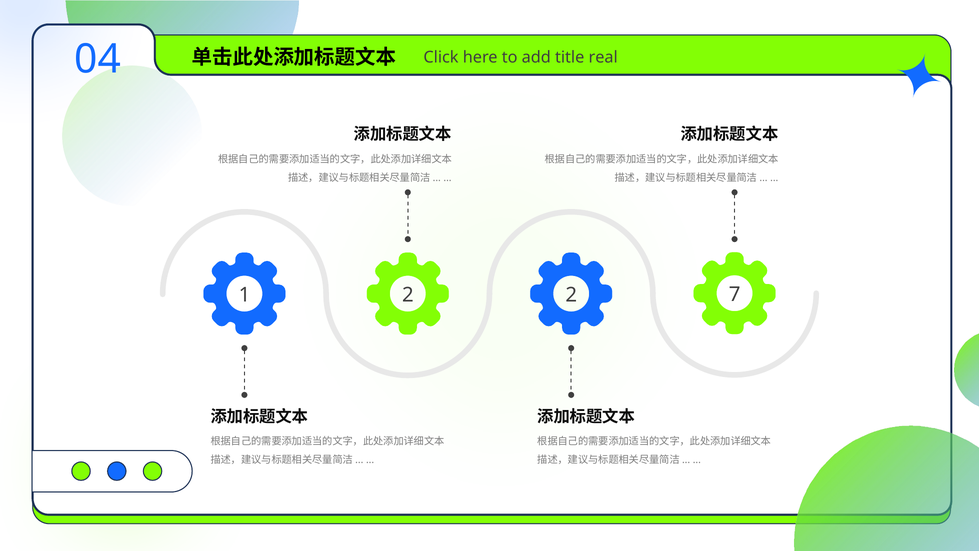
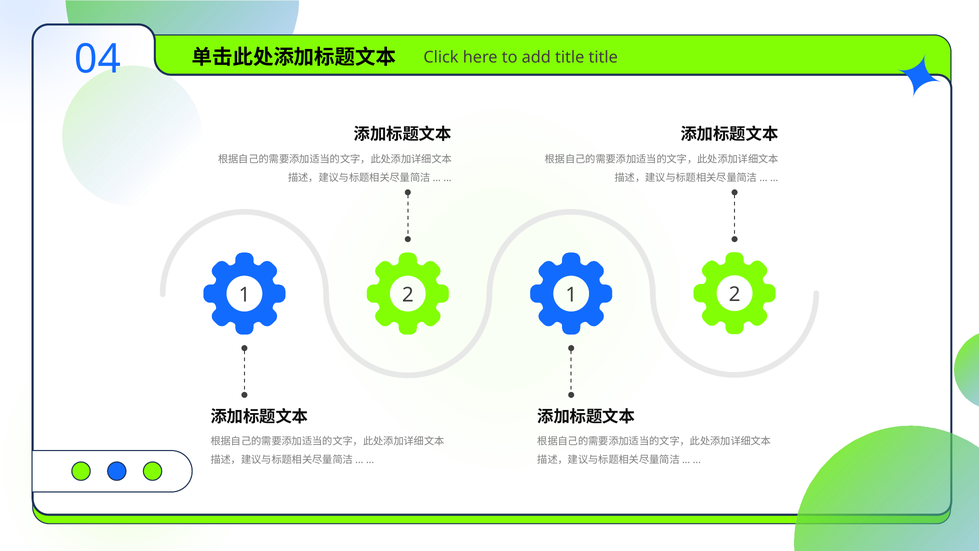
title real: real -> title
1 2: 2 -> 1
2 7: 7 -> 2
